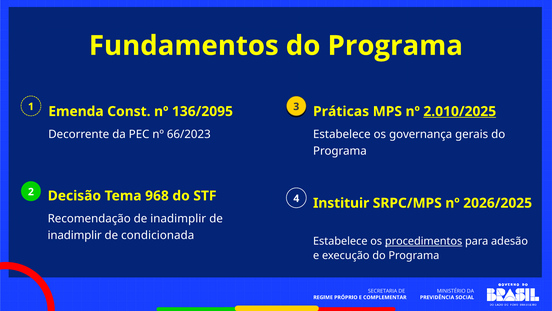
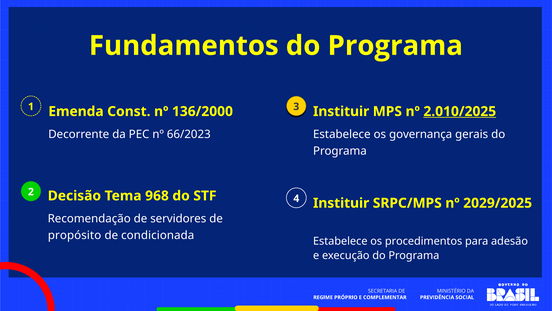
136/2095: 136/2095 -> 136/2000
Práticas at (341, 111): Práticas -> Instituir
2026/2025: 2026/2025 -> 2029/2025
Recomendação de inadimplir: inadimplir -> servidores
inadimplir at (75, 235): inadimplir -> propósito
procedimentos underline: present -> none
